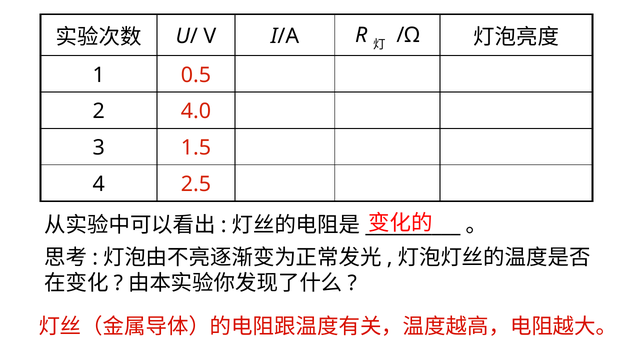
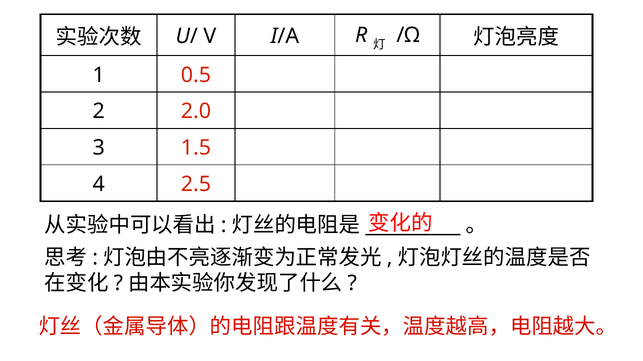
4.0: 4.0 -> 2.0
